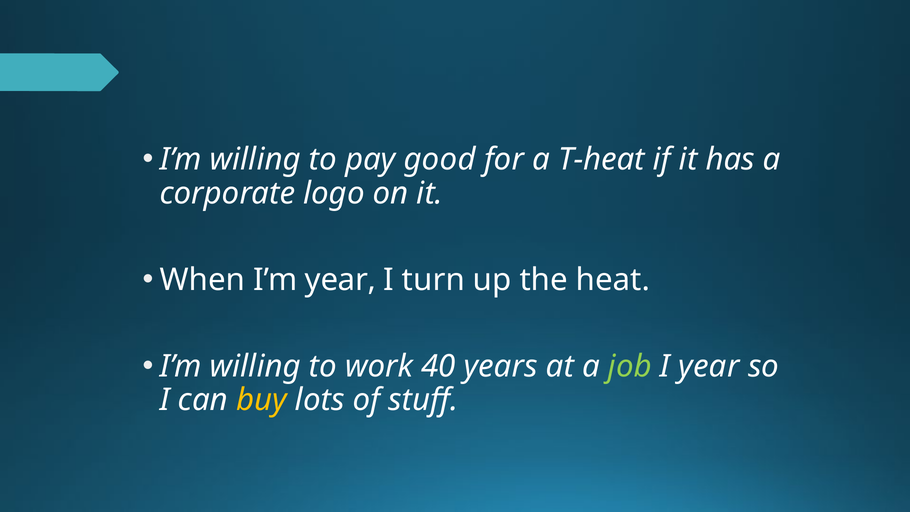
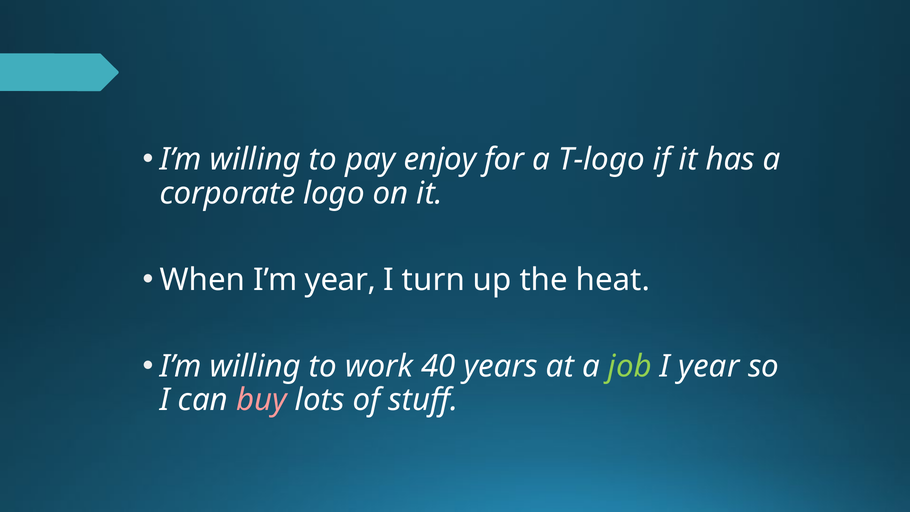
good: good -> enjoy
T-heat: T-heat -> T-logo
buy colour: yellow -> pink
